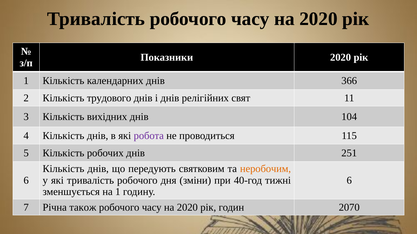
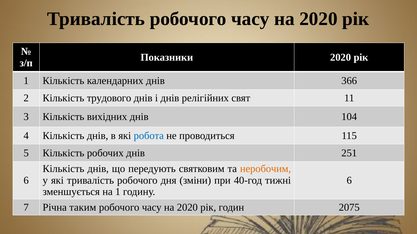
робота colour: purple -> blue
також: також -> таким
2070: 2070 -> 2075
